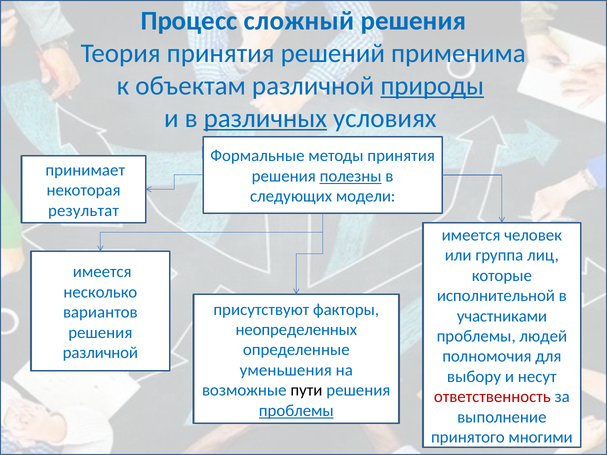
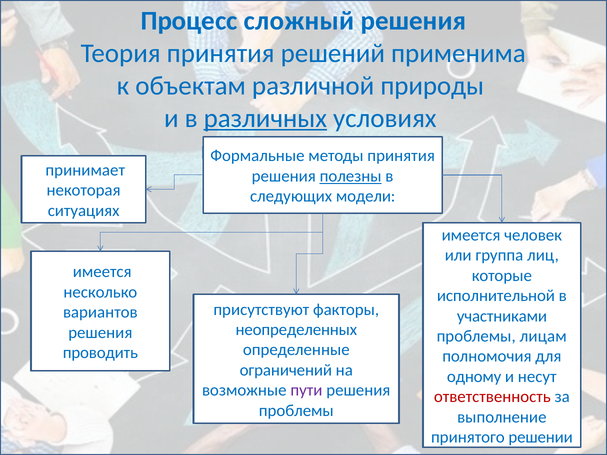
природы underline: present -> none
результат: результат -> ситуациях
людей: людей -> лицам
различной at (100, 353): различной -> проводить
уменьшения: уменьшения -> ограничений
выбору: выбору -> одному
пути colour: black -> purple
проблемы at (296, 411) underline: present -> none
многими: многими -> решении
